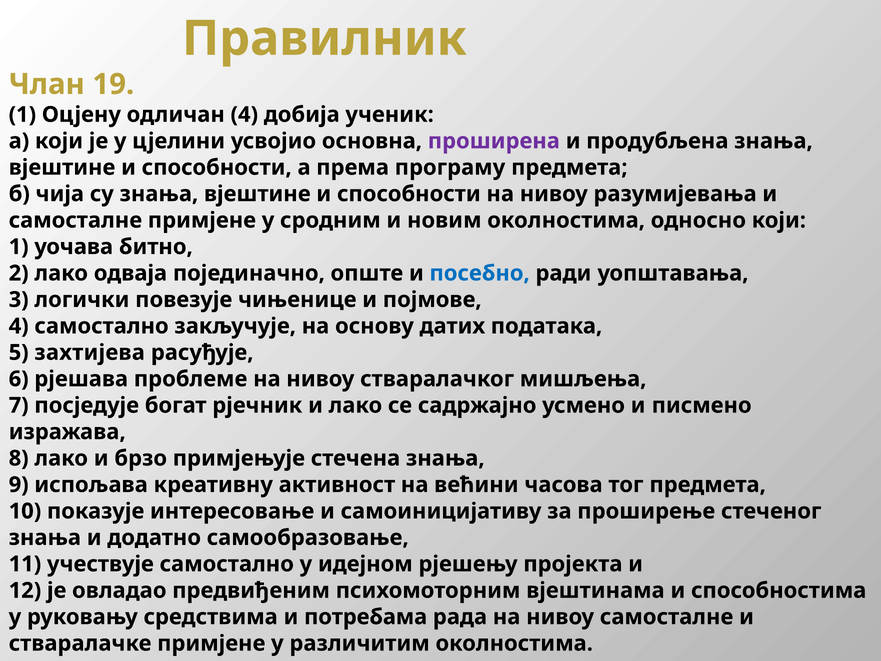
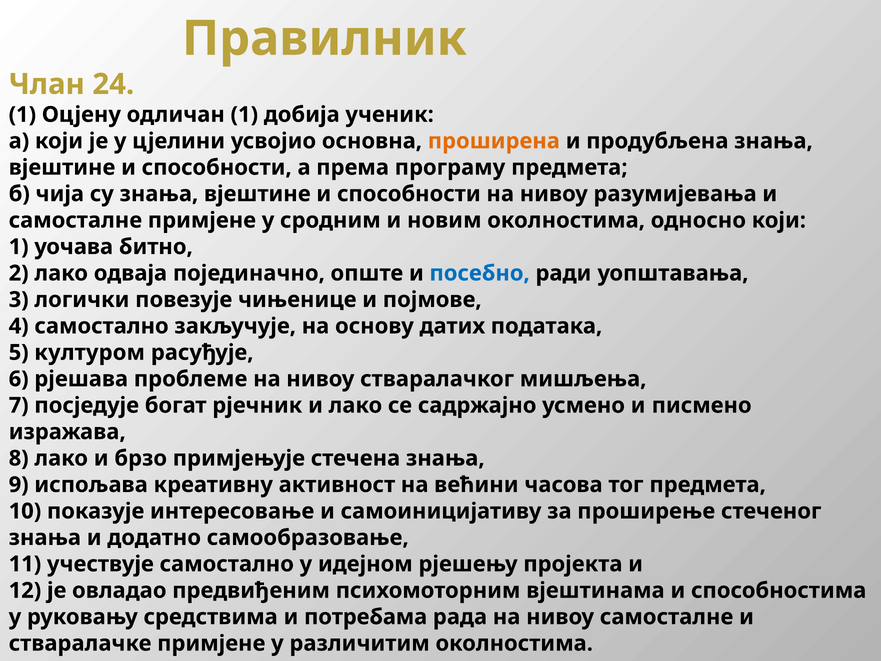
19: 19 -> 24
одличан 4: 4 -> 1
проширена colour: purple -> orange
захтијева: захтијева -> културом
